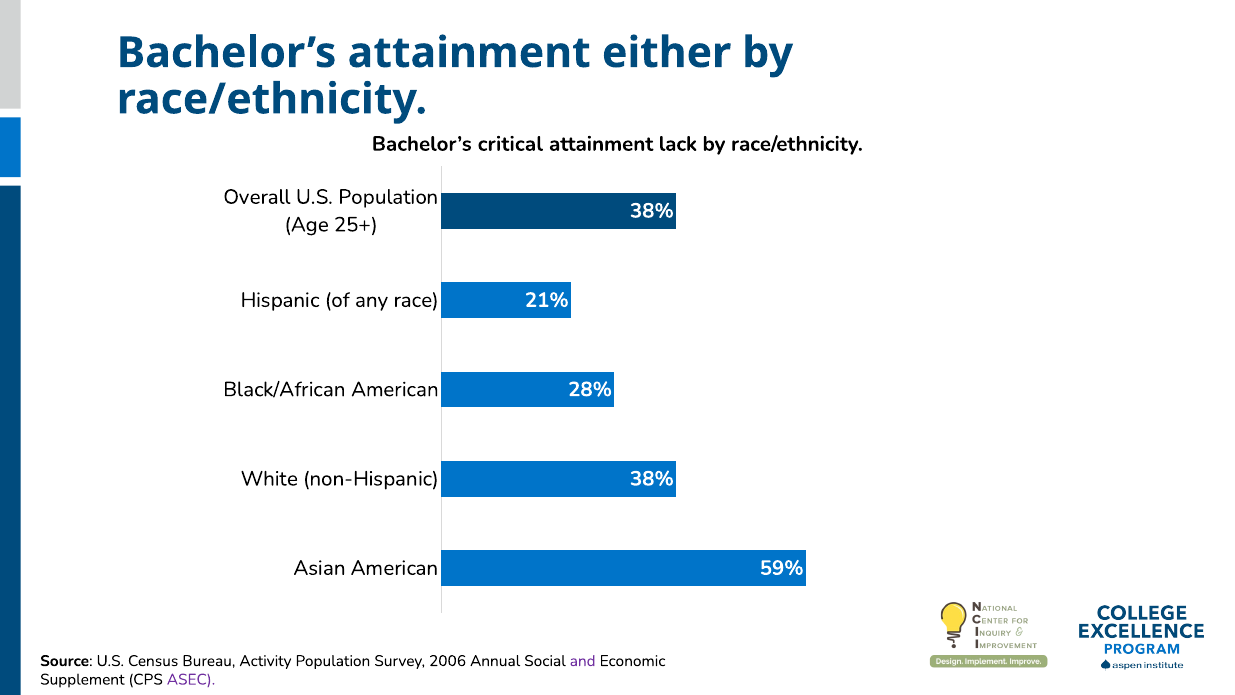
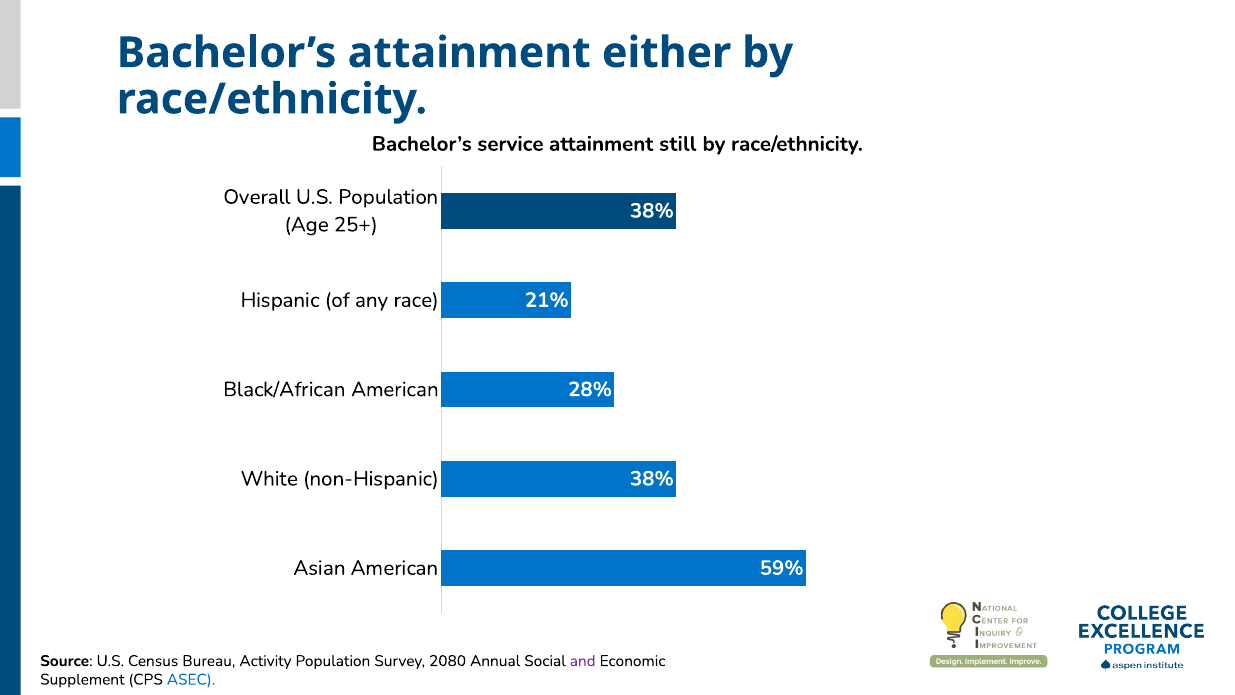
critical: critical -> service
lack: lack -> still
2006: 2006 -> 2080
ASEC colour: purple -> blue
